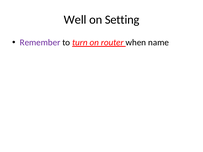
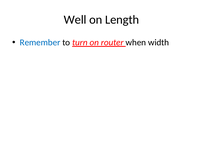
Setting: Setting -> Length
Remember colour: purple -> blue
name: name -> width
